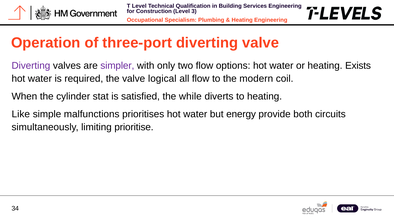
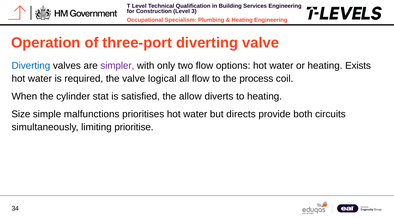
Diverting at (31, 66) colour: purple -> blue
modern: modern -> process
while: while -> allow
Like: Like -> Size
energy: energy -> directs
